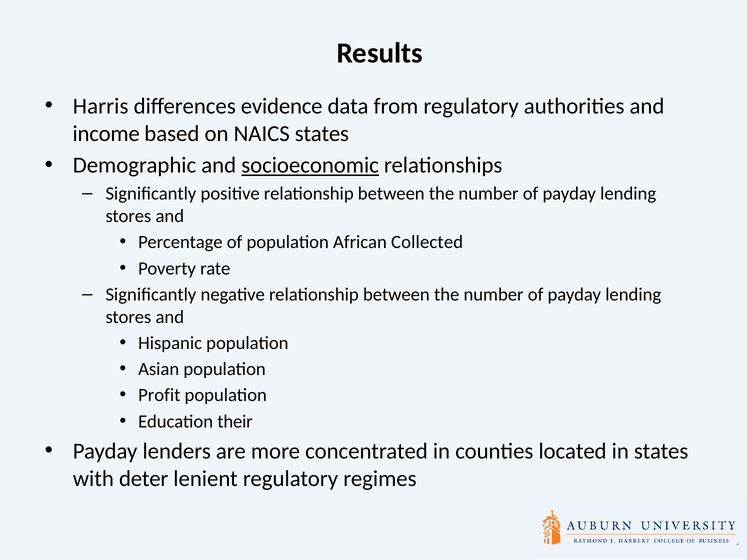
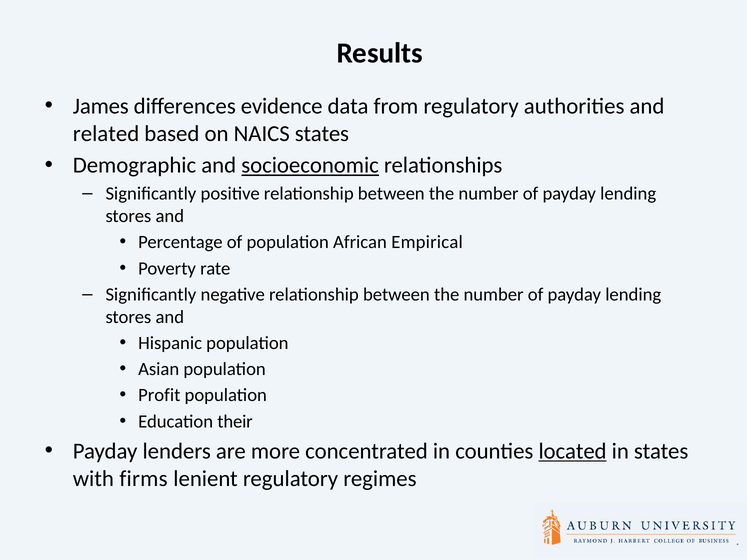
Harris: Harris -> James
income: income -> related
Collected: Collected -> Empirical
located underline: none -> present
deter: deter -> firms
